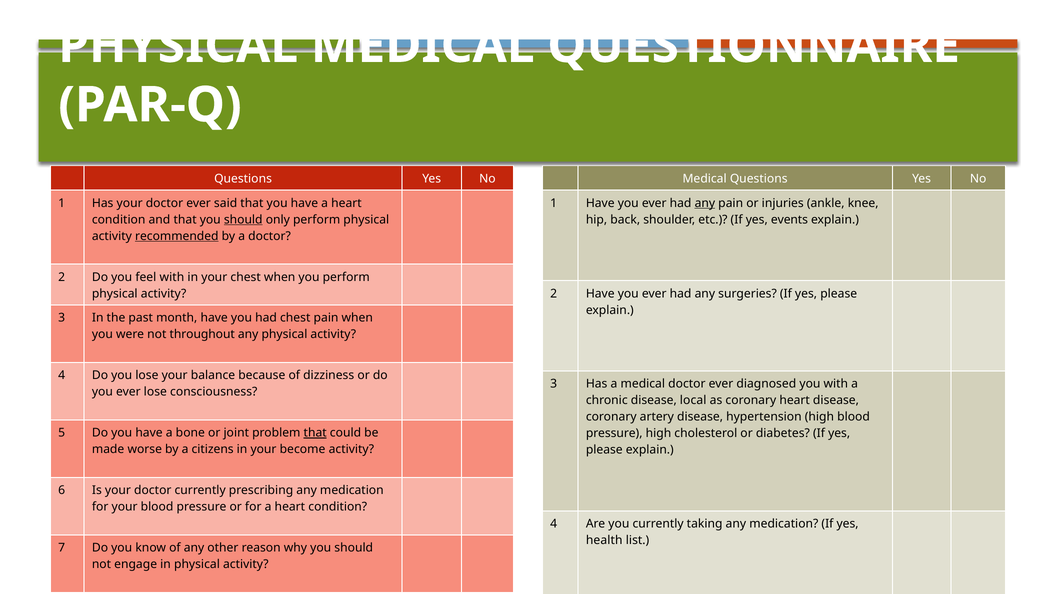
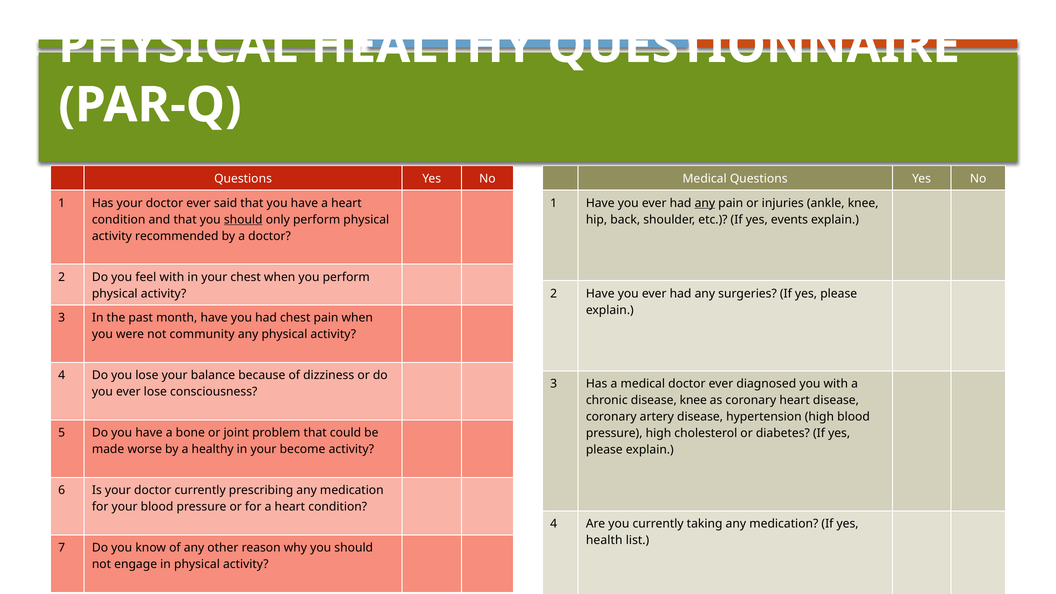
PHYSICAL MEDICAL: MEDICAL -> HEALTHY
recommended underline: present -> none
throughout: throughout -> community
disease local: local -> knee
that at (315, 433) underline: present -> none
a citizens: citizens -> healthy
